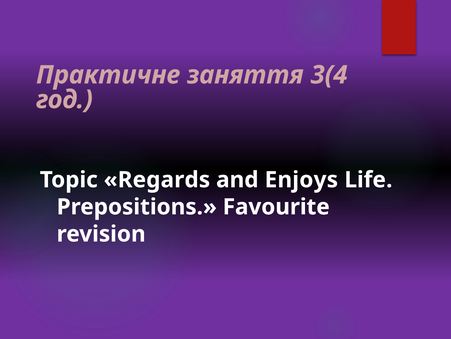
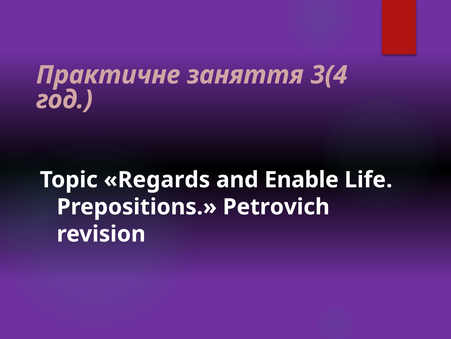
Enjoys: Enjoys -> Enable
Favourite: Favourite -> Petrovich
